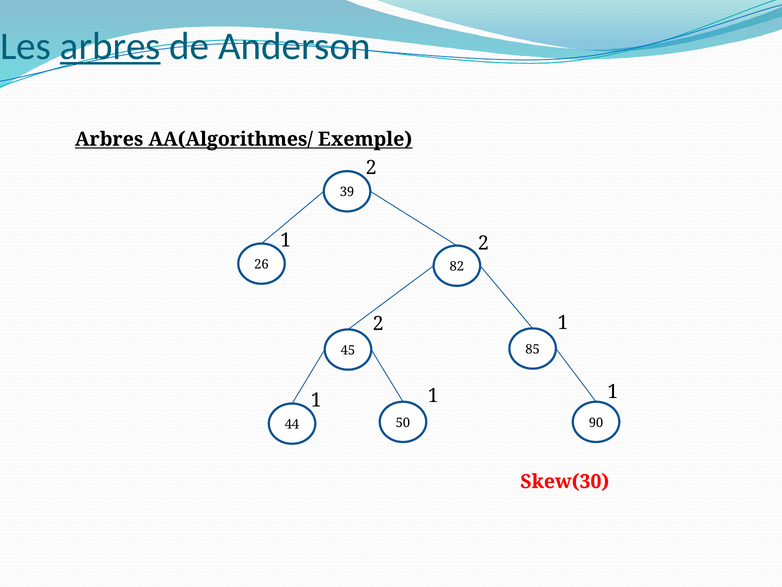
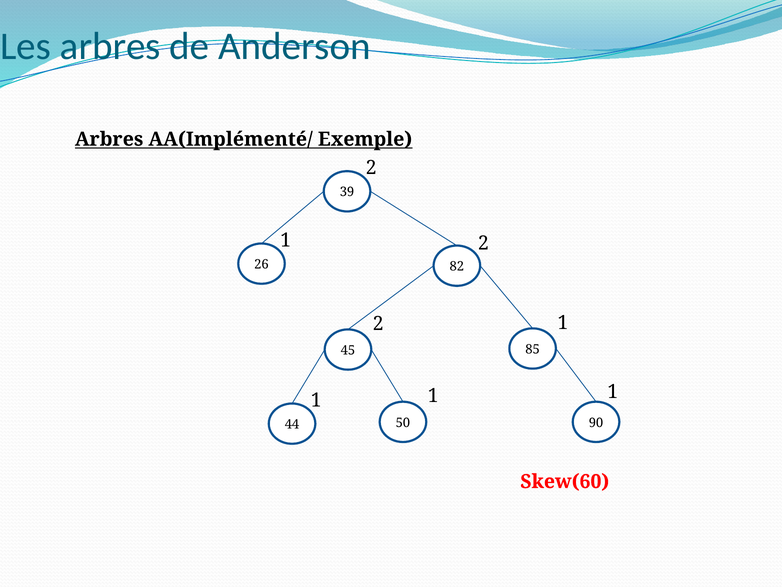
arbres at (110, 46) underline: present -> none
AA(Algorithmes/: AA(Algorithmes/ -> AA(Implémenté/
Skew(30: Skew(30 -> Skew(60
